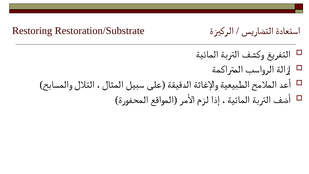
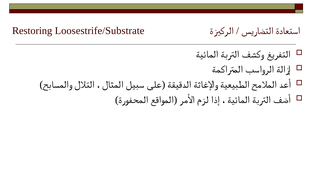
Restoration/Substrate: Restoration/Substrate -> Loosestrife/Substrate
